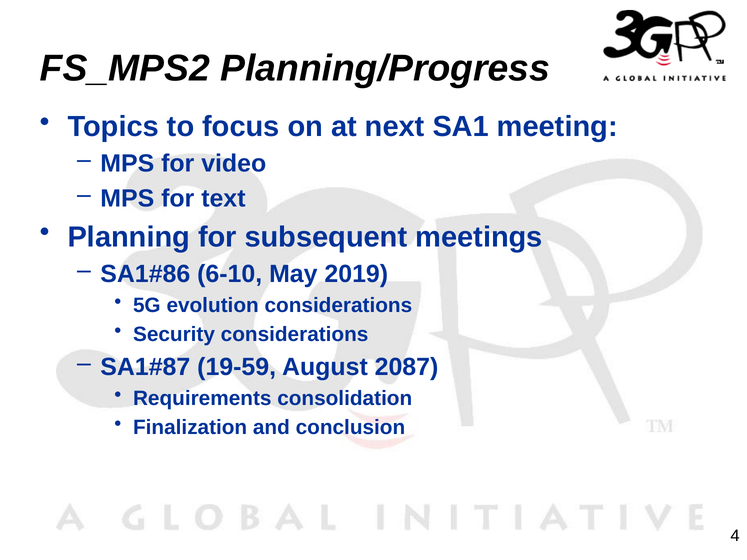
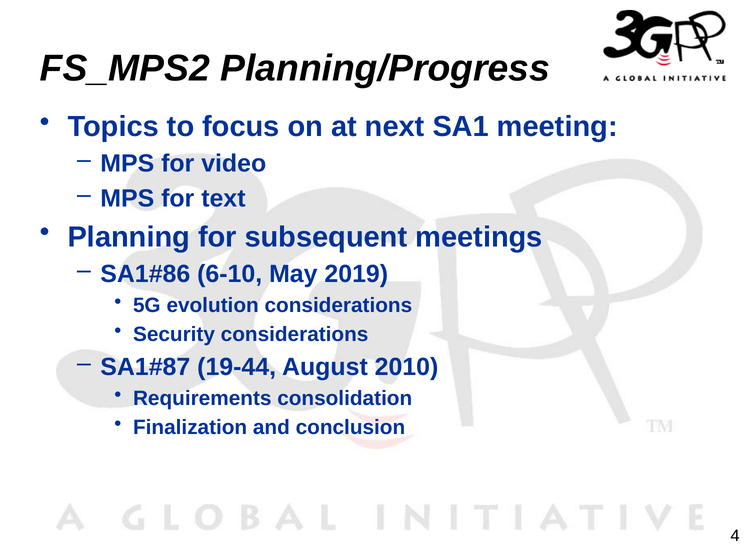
19-59: 19-59 -> 19-44
2087: 2087 -> 2010
